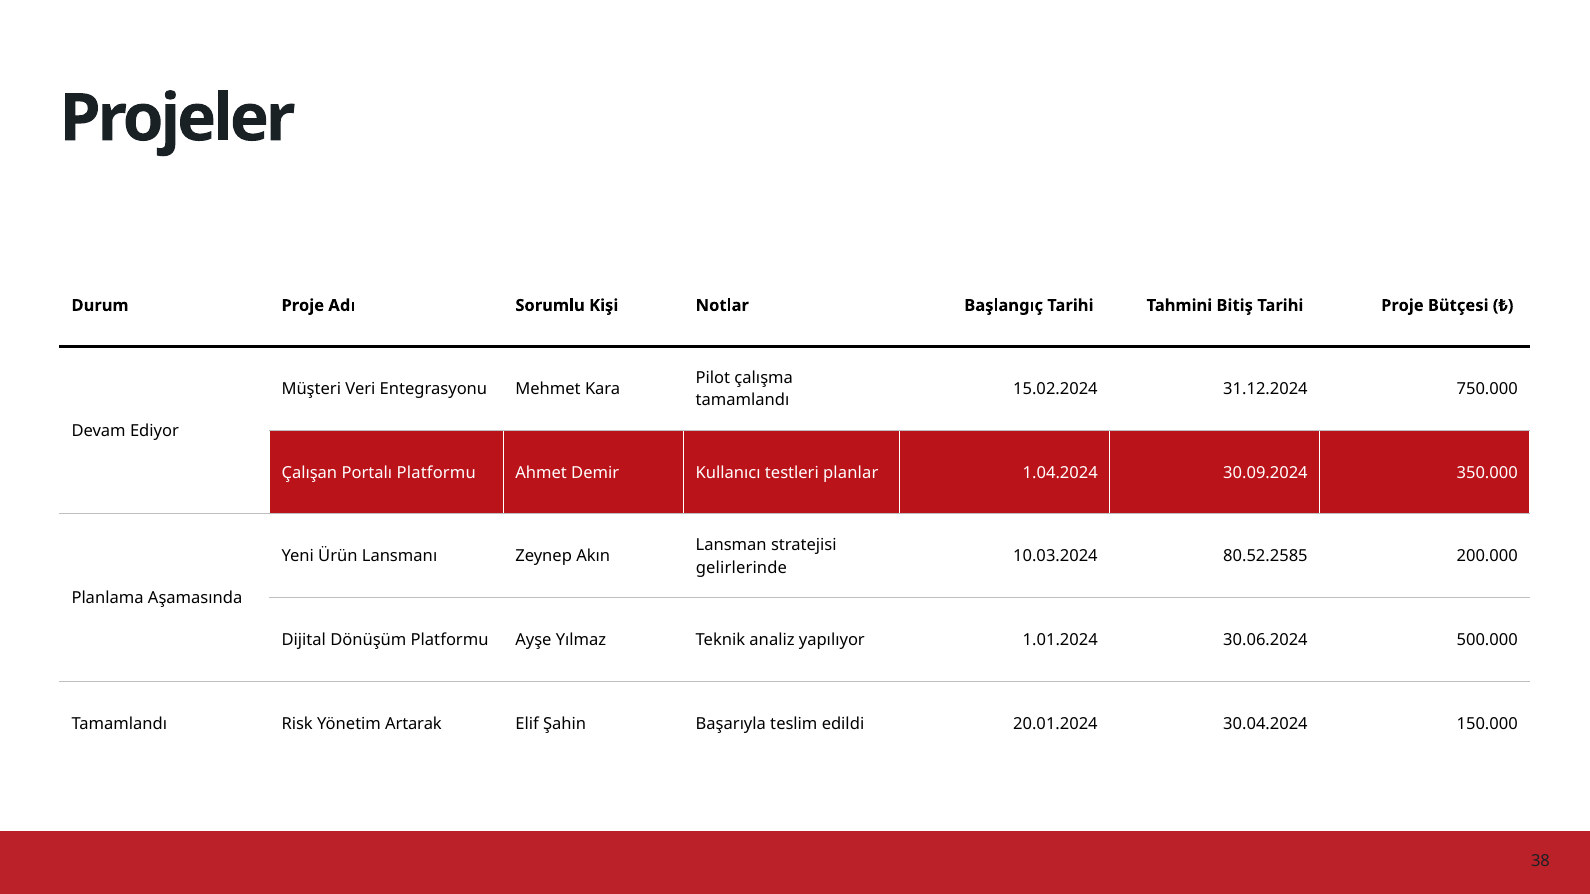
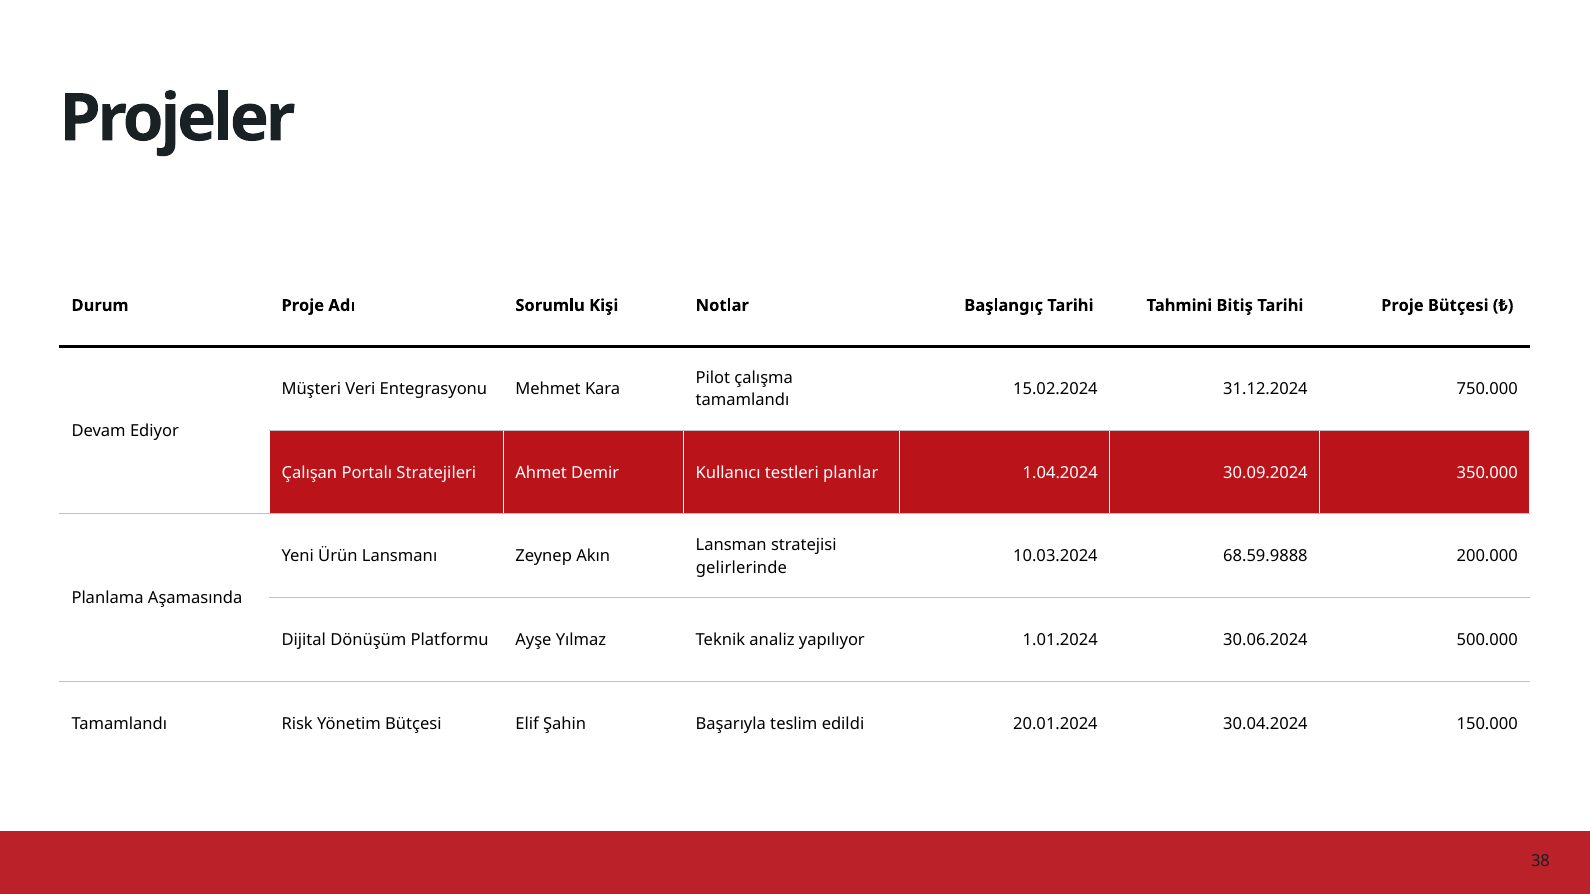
Portalı Platformu: Platformu -> Stratejileri
80.52.2585: 80.52.2585 -> 68.59.9888
Yönetim Artarak: Artarak -> Bütçesi
